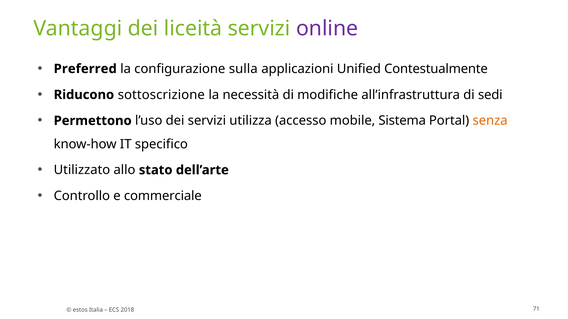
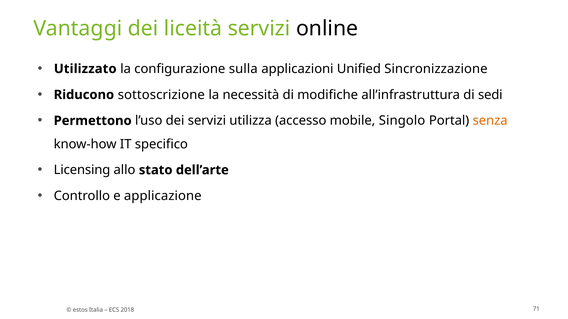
online colour: purple -> black
Preferred: Preferred -> Utilizzato
Contestualmente: Contestualmente -> Sincronizzazione
Sistema: Sistema -> Singolo
Utilizzato: Utilizzato -> Licensing
commerciale: commerciale -> applicazione
